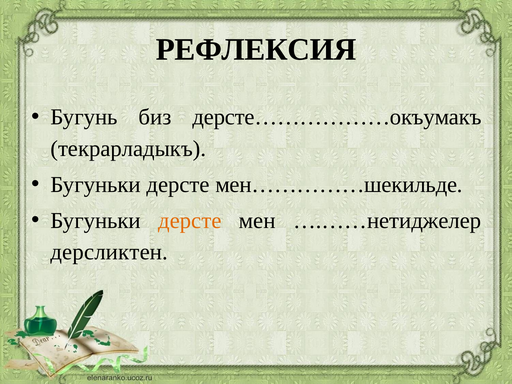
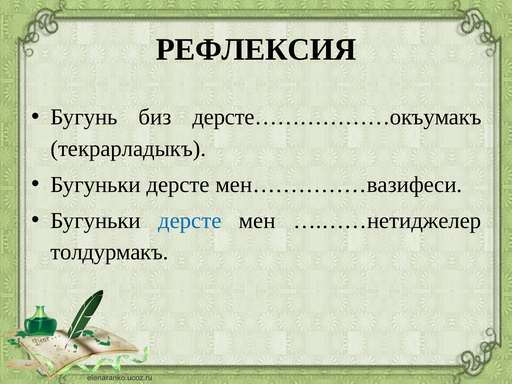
мен……………шекильде: мен……………шекильде -> мен……………вазифеси
дерсте at (190, 221) colour: orange -> blue
дерсликтен: дерсликтен -> толдурмакъ
